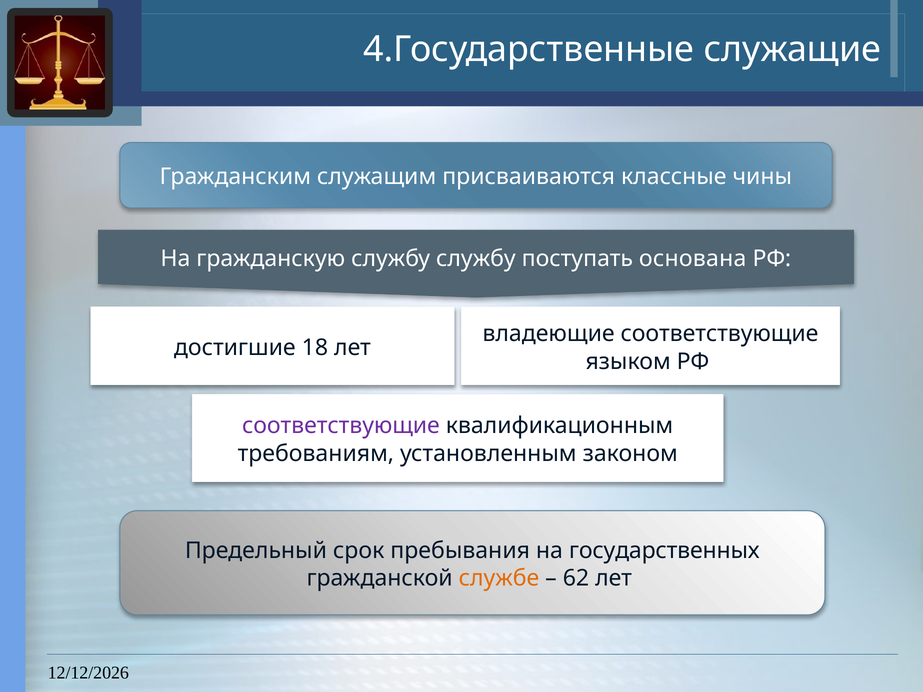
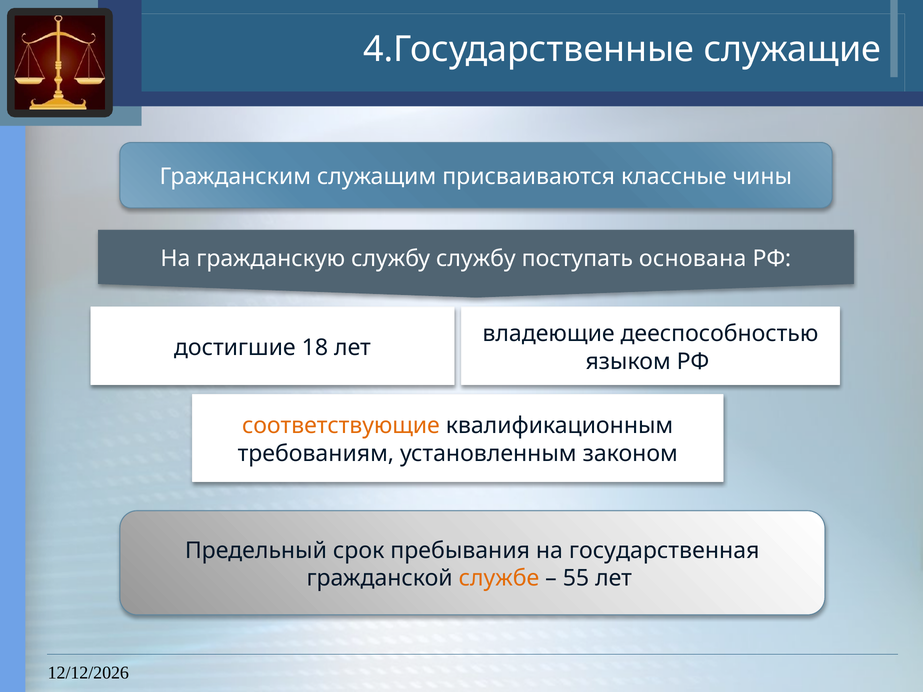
владеющие соответствующие: соответствующие -> дееспособностью
соответствующие at (341, 426) colour: purple -> orange
государственных: государственных -> государственная
62: 62 -> 55
